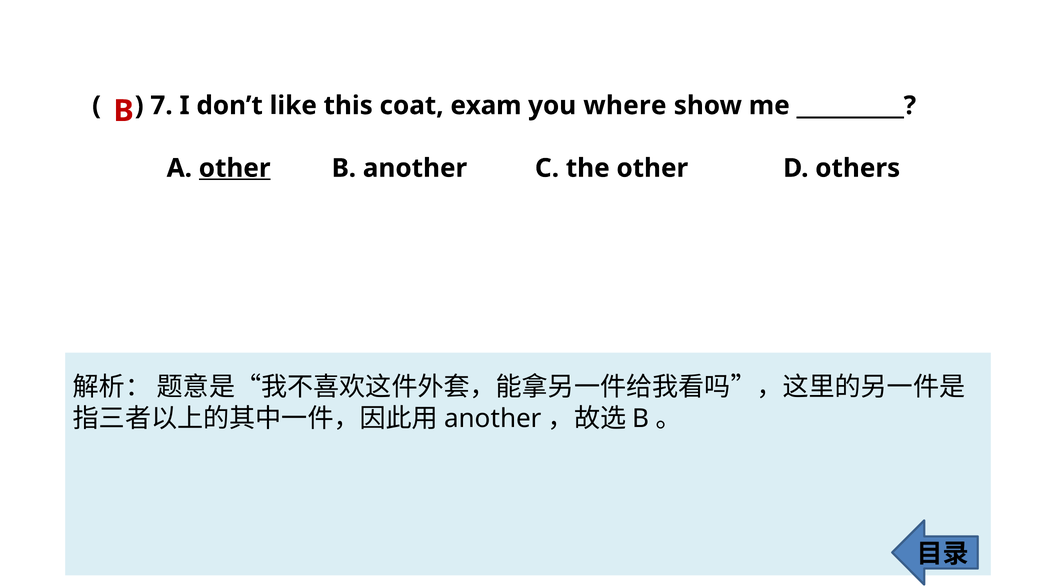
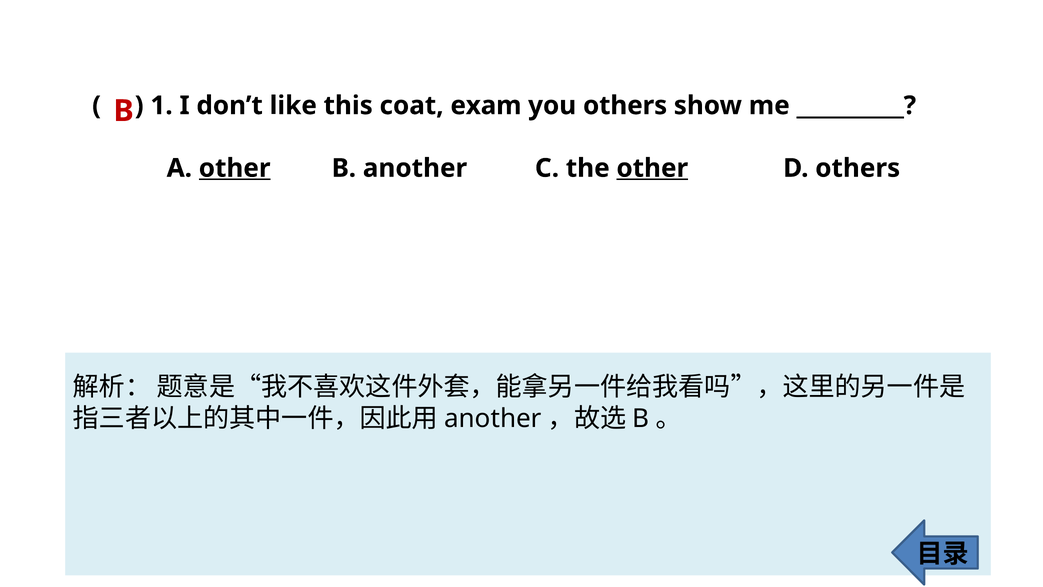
7: 7 -> 1
you where: where -> others
other at (652, 168) underline: none -> present
